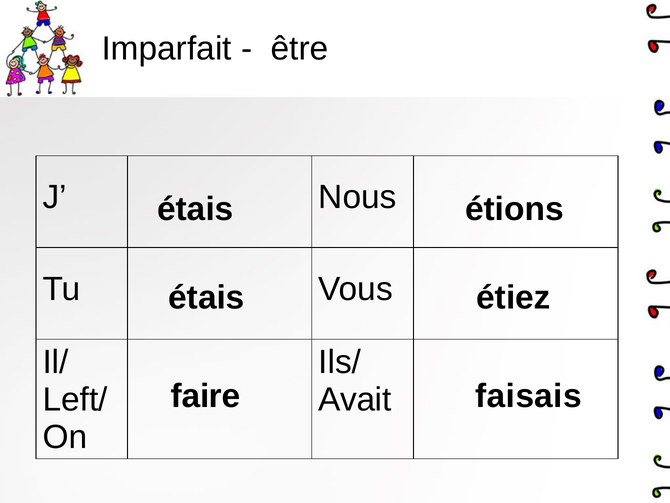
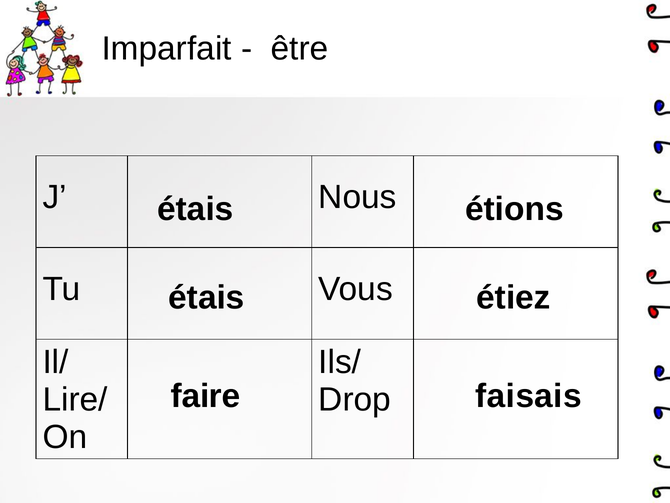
Left/: Left/ -> Lire/
Avait: Avait -> Drop
